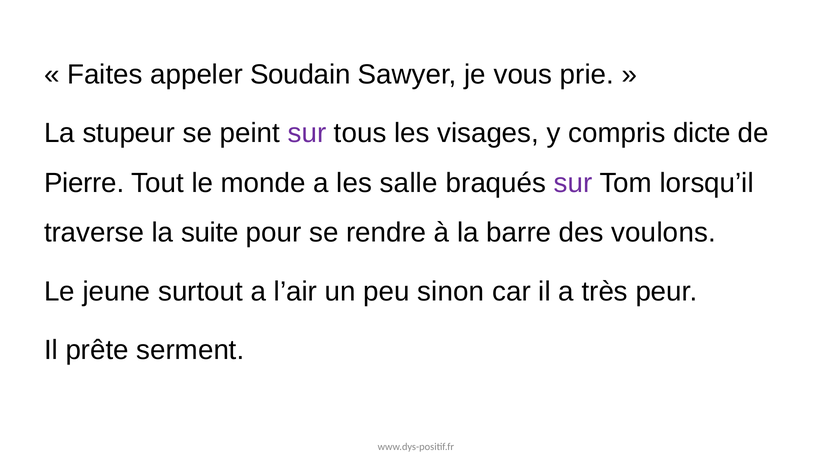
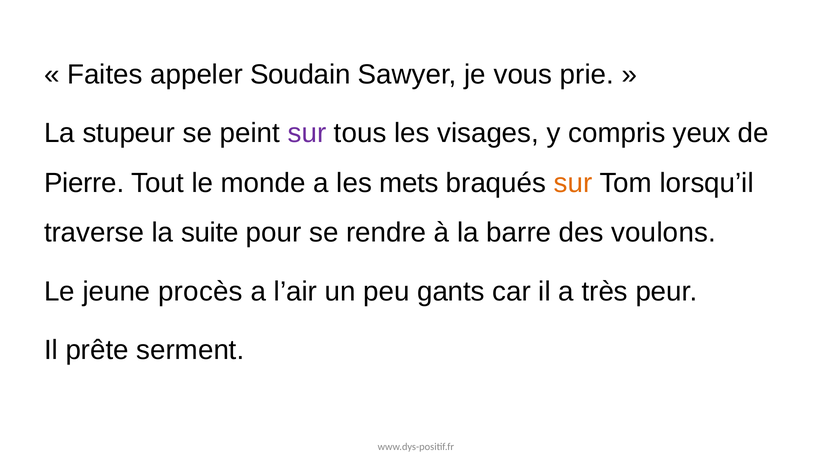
dicte: dicte -> yeux
salle: salle -> mets
sur at (573, 183) colour: purple -> orange
surtout: surtout -> procès
sinon: sinon -> gants
